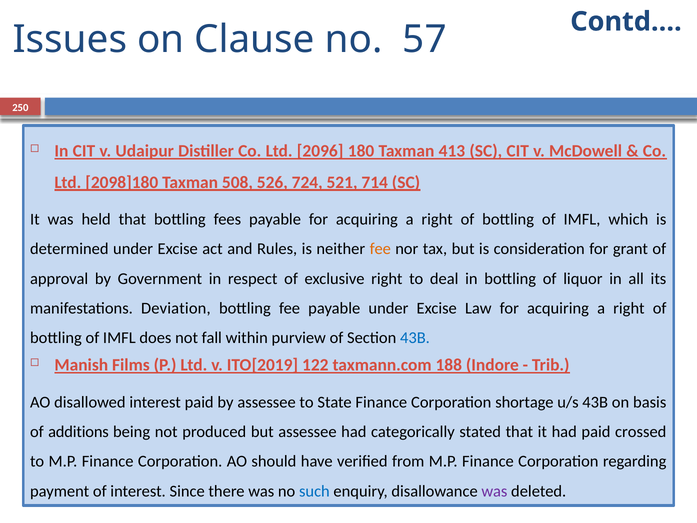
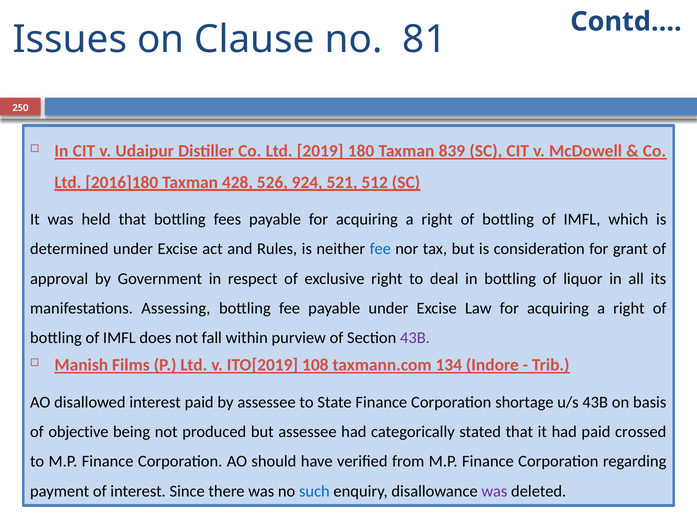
57: 57 -> 81
2096: 2096 -> 2019
413: 413 -> 839
2098]180: 2098]180 -> 2016]180
508: 508 -> 428
724: 724 -> 924
714: 714 -> 512
fee at (380, 249) colour: orange -> blue
Deviation: Deviation -> Assessing
43B at (415, 338) colour: blue -> purple
122: 122 -> 108
188: 188 -> 134
additions: additions -> objective
